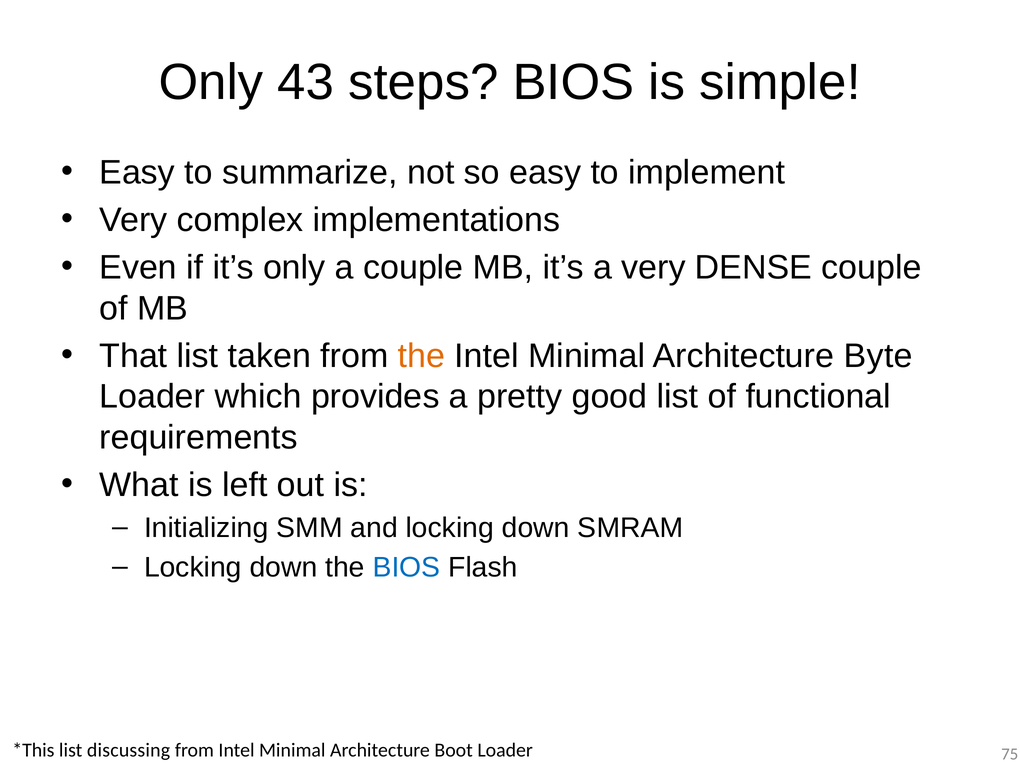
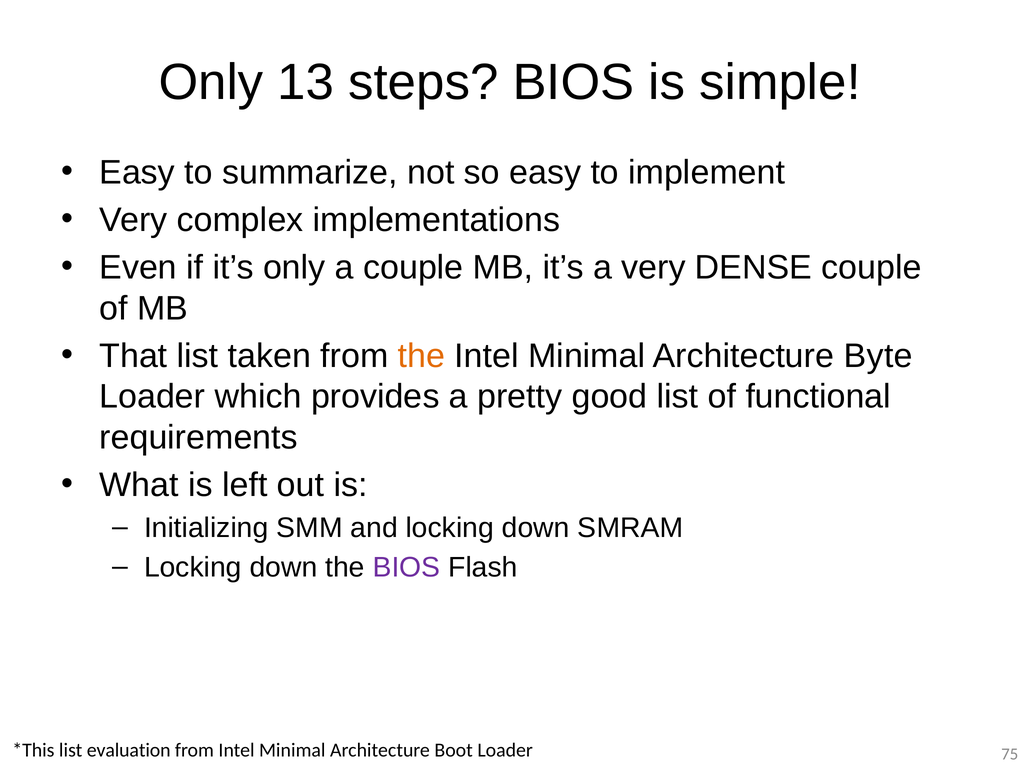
43: 43 -> 13
BIOS at (406, 568) colour: blue -> purple
discussing: discussing -> evaluation
